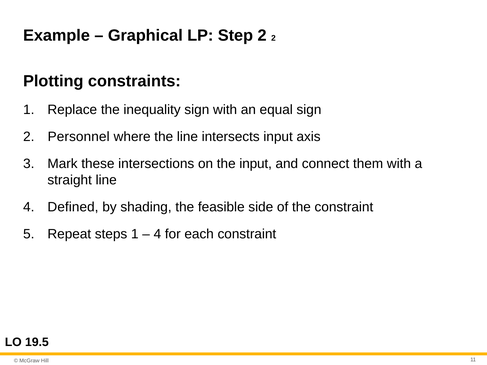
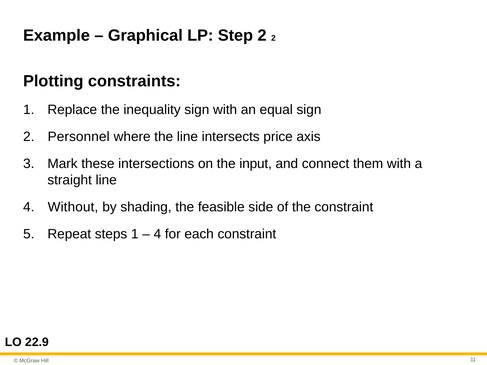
intersects input: input -> price
Defined: Defined -> Without
19.5: 19.5 -> 22.9
